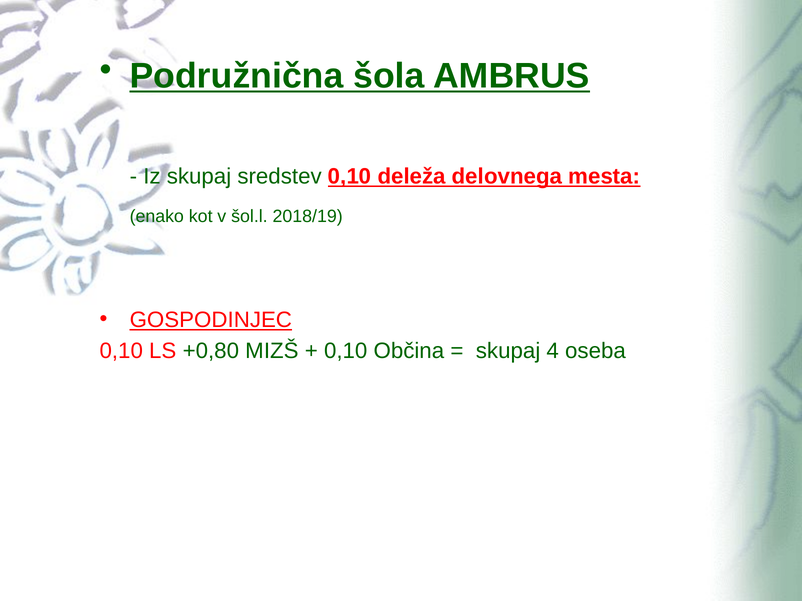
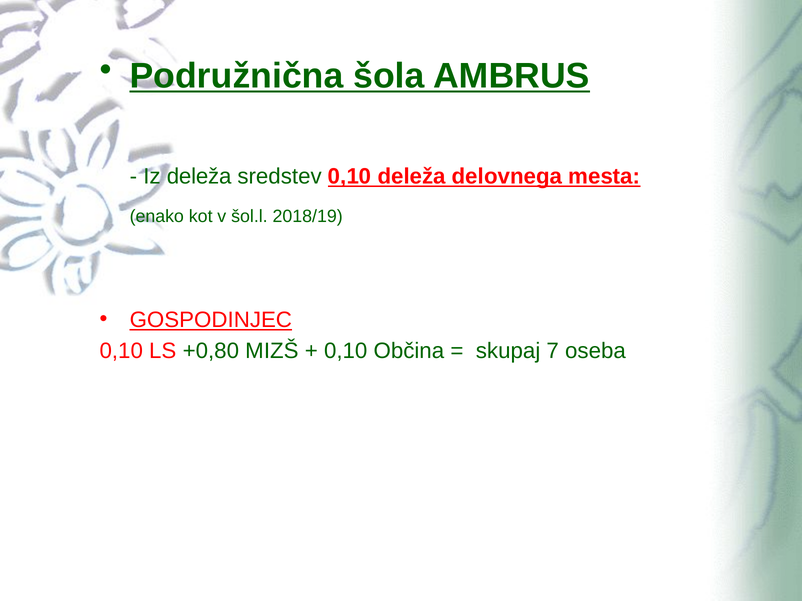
Iz skupaj: skupaj -> deleža
4: 4 -> 7
